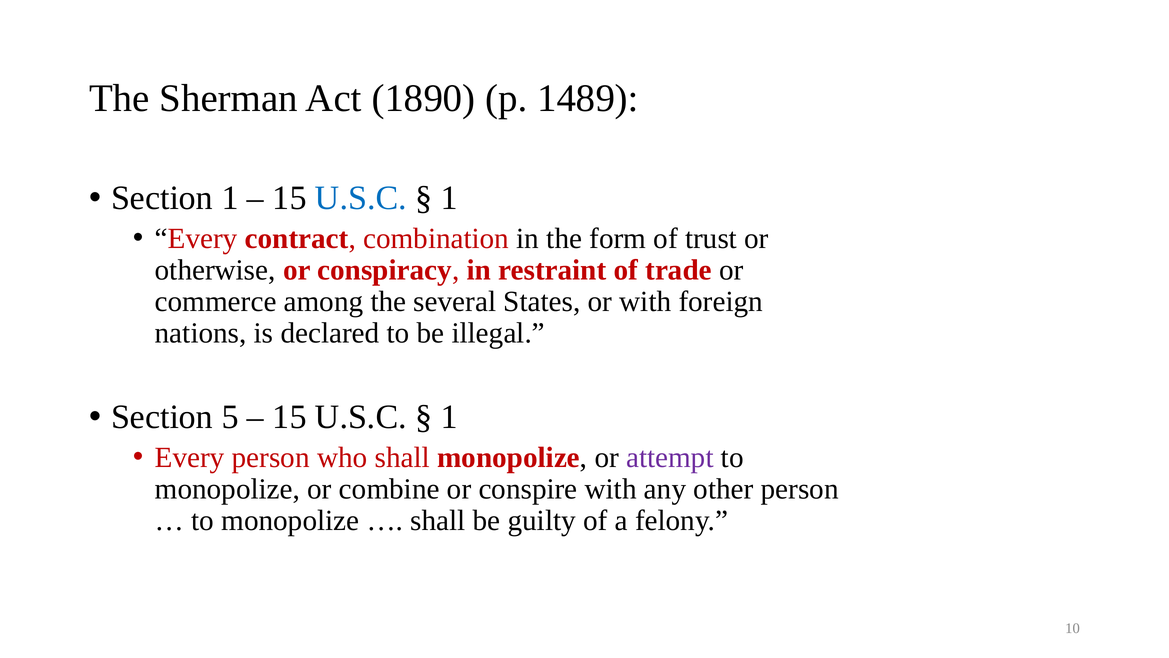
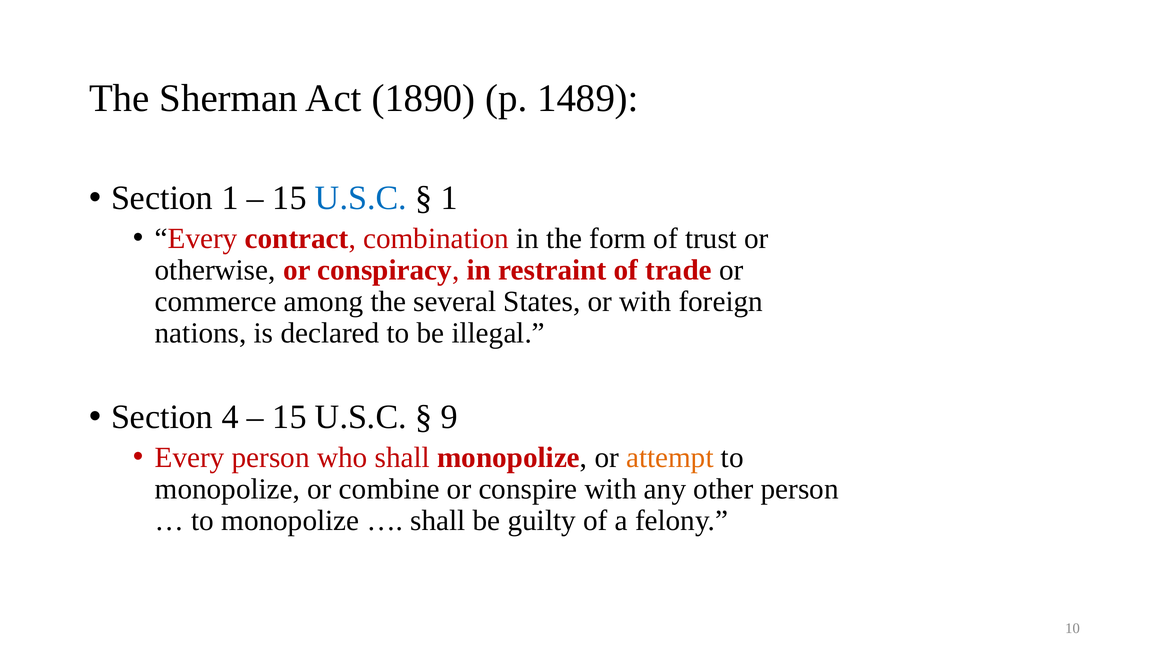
5: 5 -> 4
1 at (449, 417): 1 -> 9
attempt colour: purple -> orange
